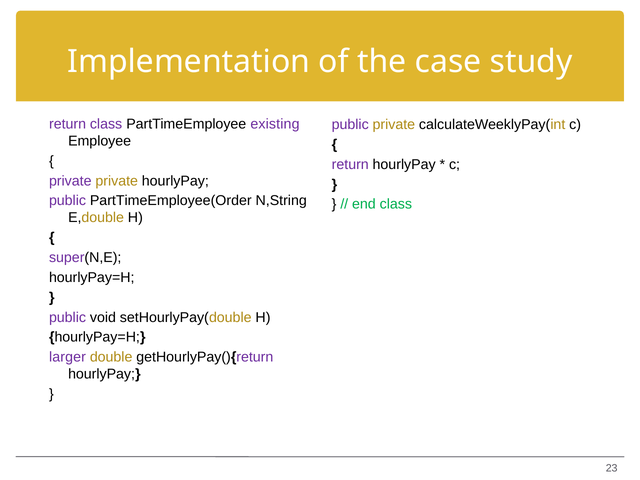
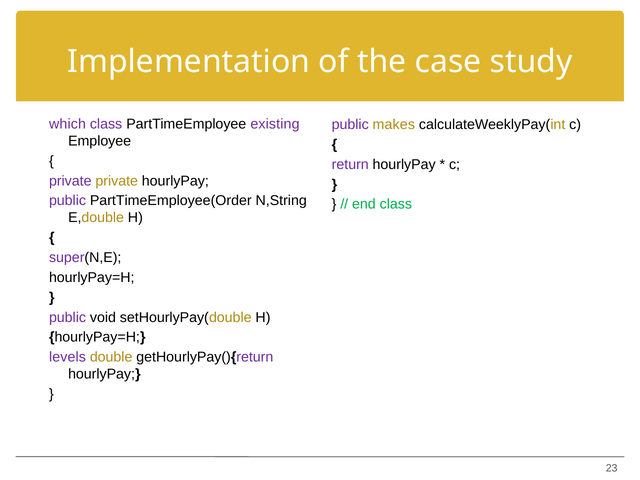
return at (68, 124): return -> which
public private: private -> makes
larger: larger -> levels
